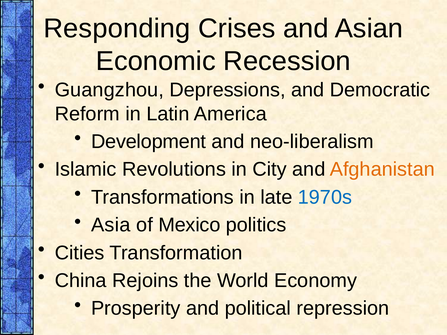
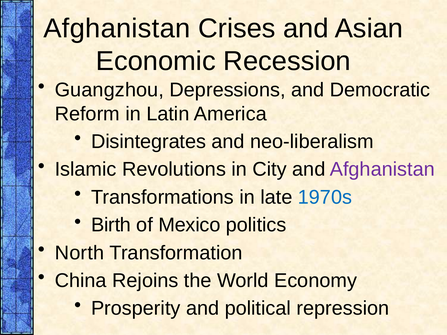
Responding at (117, 28): Responding -> Afghanistan
Development: Development -> Disintegrates
Afghanistan at (382, 170) colour: orange -> purple
Asia: Asia -> Birth
Cities: Cities -> North
